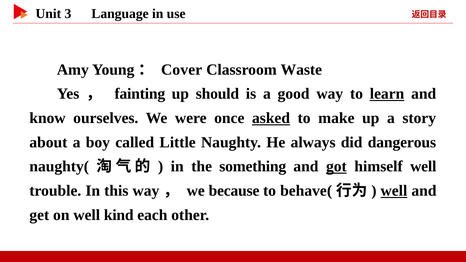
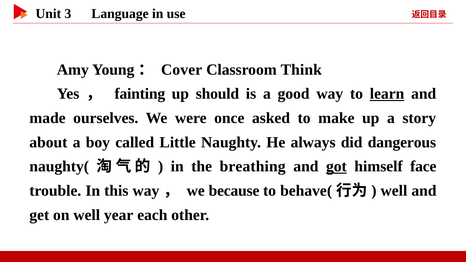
Waste: Waste -> Think
know: know -> made
asked underline: present -> none
something: something -> breathing
himself well: well -> face
well at (394, 191) underline: present -> none
kind: kind -> year
